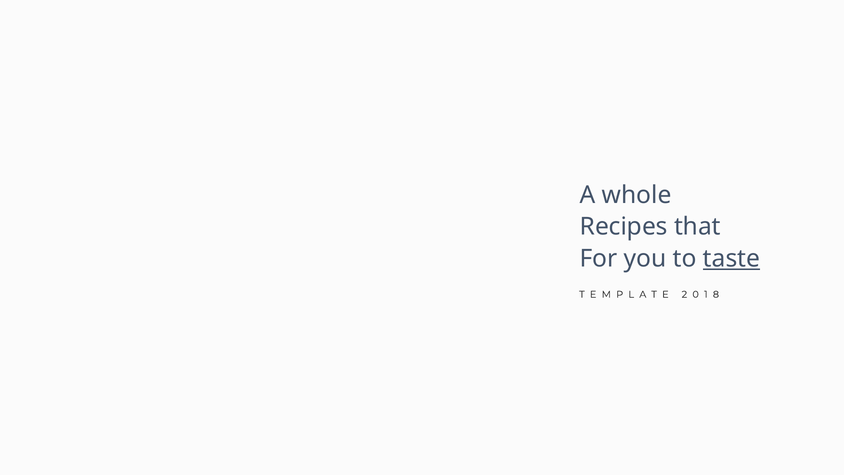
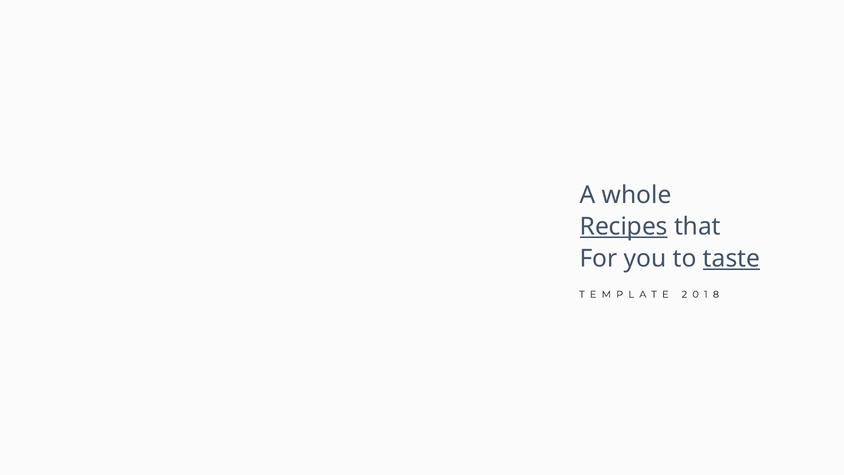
Recipes underline: none -> present
